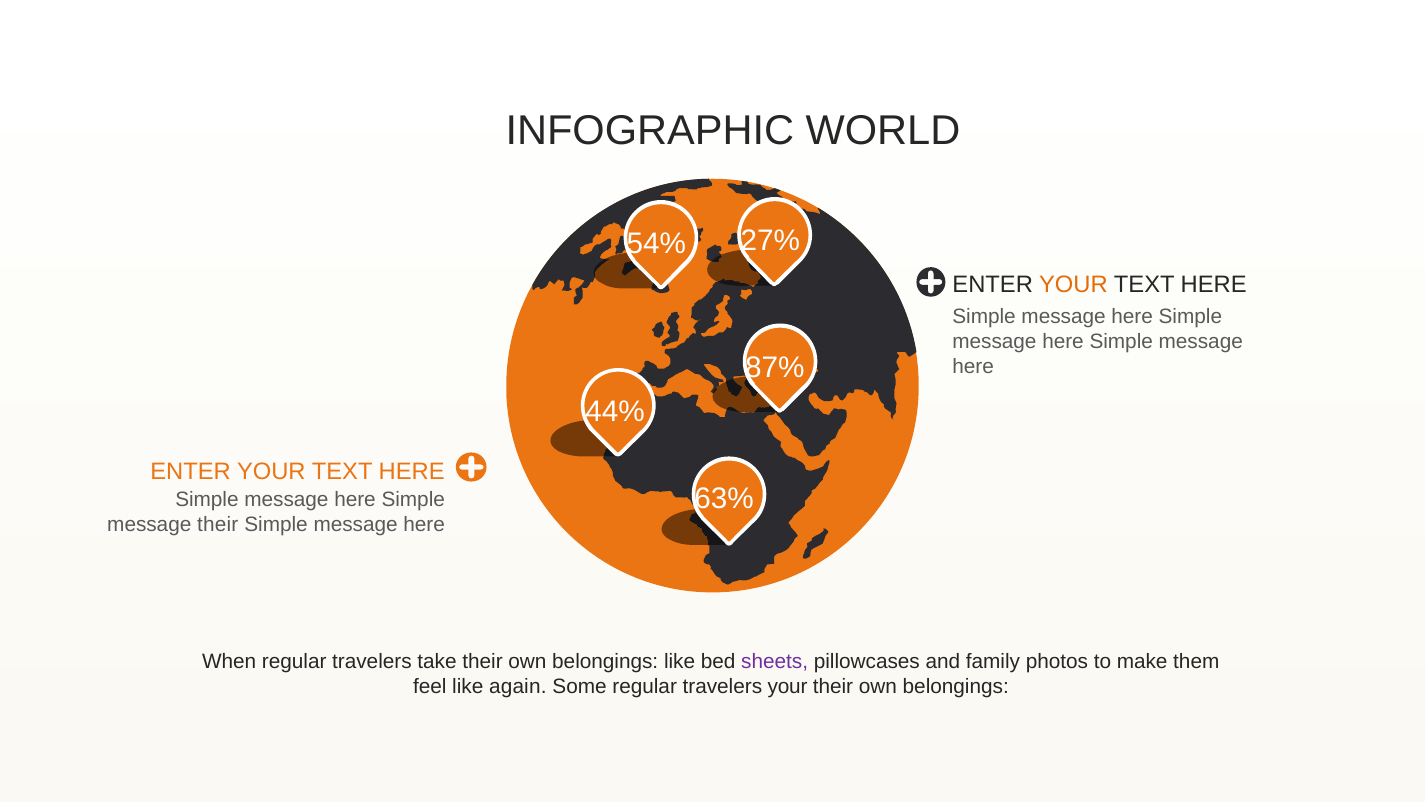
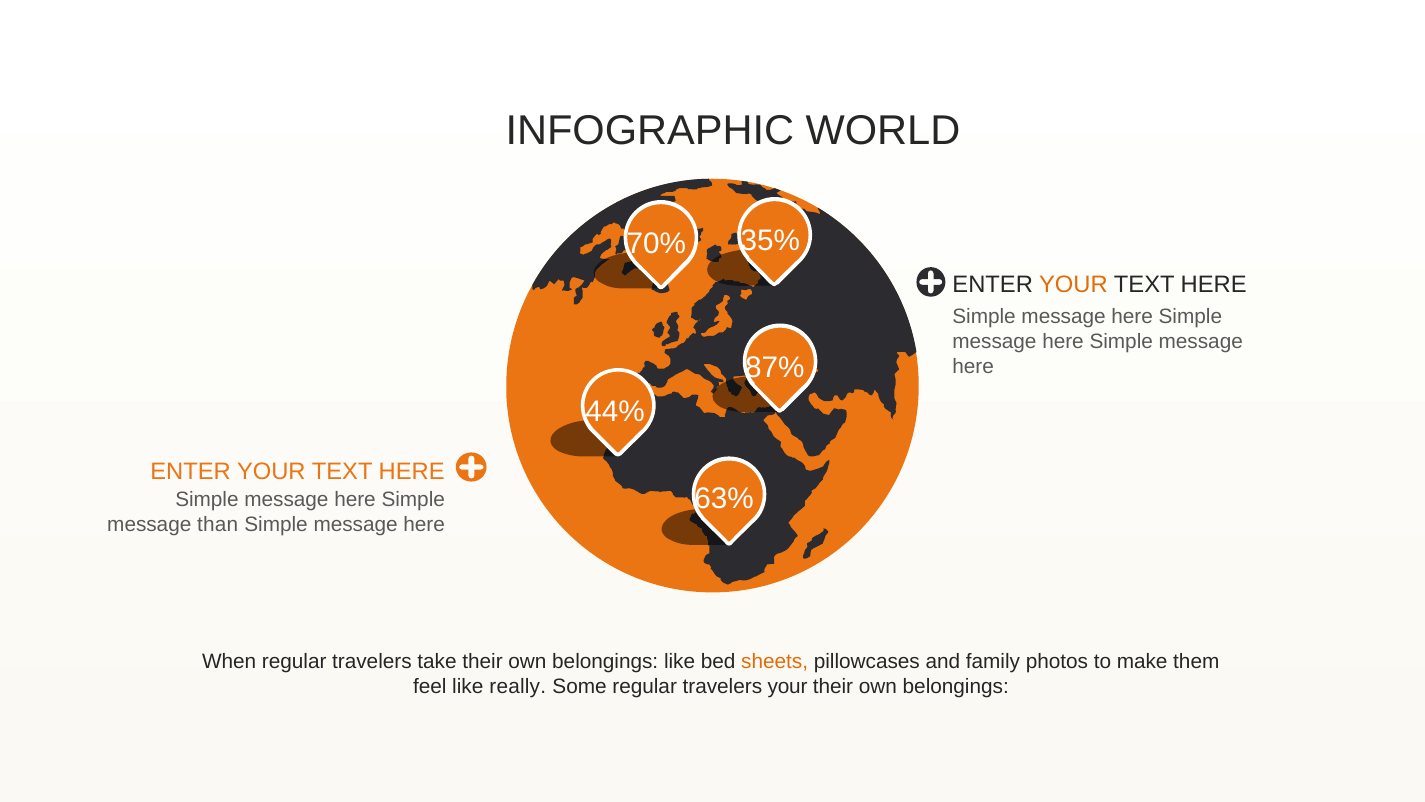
27%: 27% -> 35%
54%: 54% -> 70%
message their: their -> than
sheets colour: purple -> orange
again: again -> really
